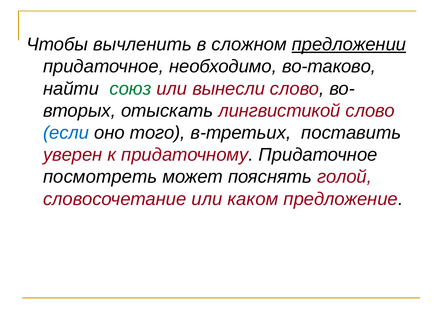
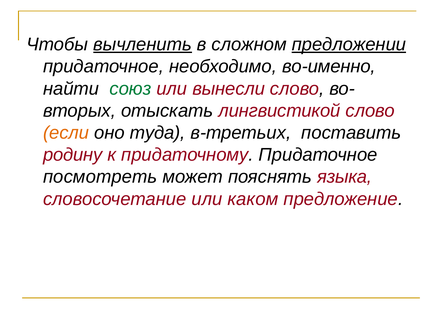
вычленить underline: none -> present
во-таково: во-таково -> во-именно
если colour: blue -> orange
того: того -> туда
уверен: уверен -> родину
голой: голой -> языка
